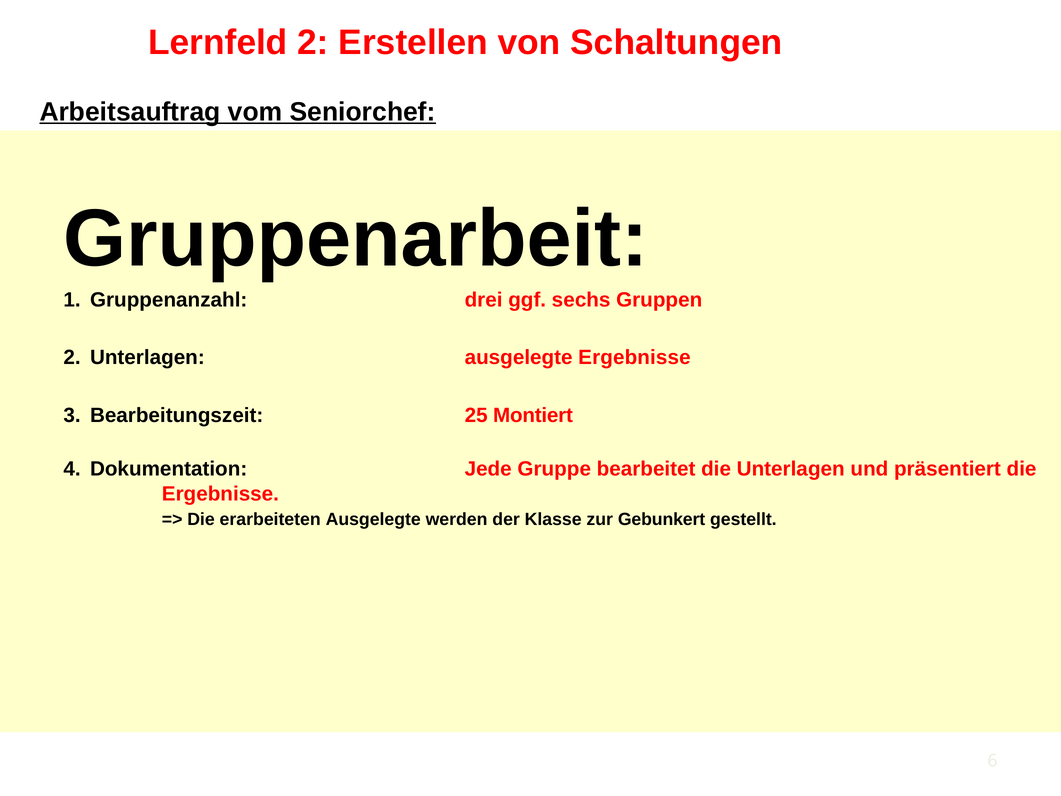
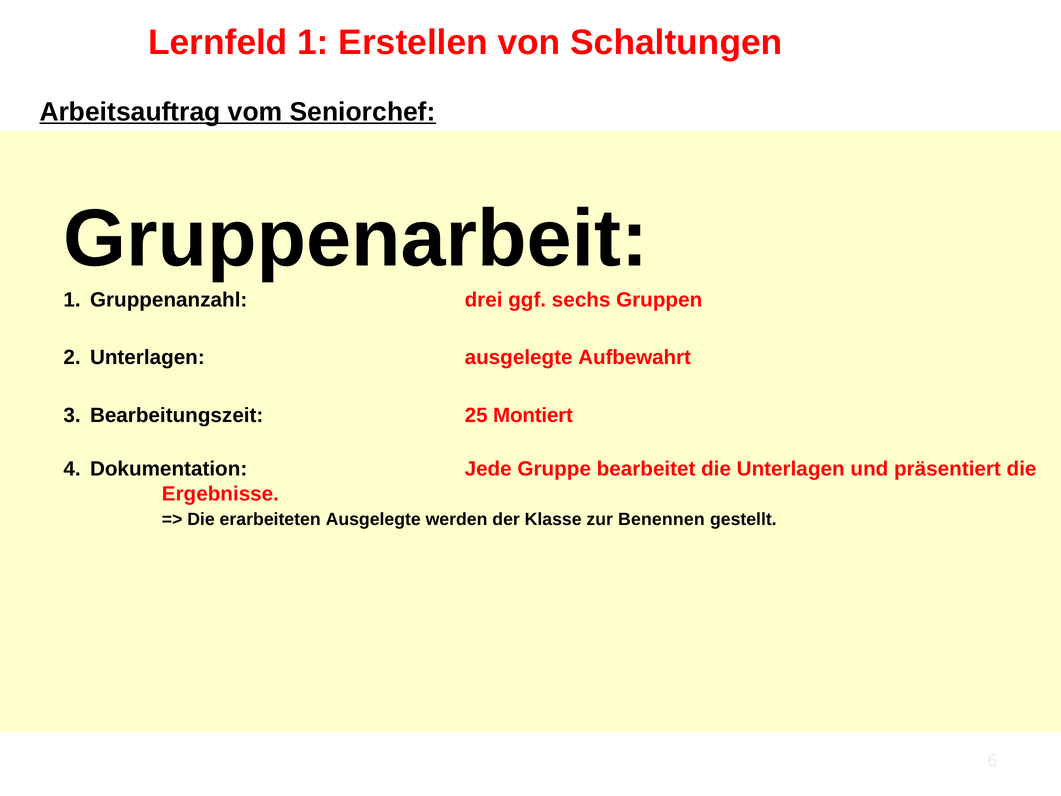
Lernfeld 2: 2 -> 1
ausgelegte Ergebnisse: Ergebnisse -> Aufbewahrt
Gebunkert: Gebunkert -> Benennen
